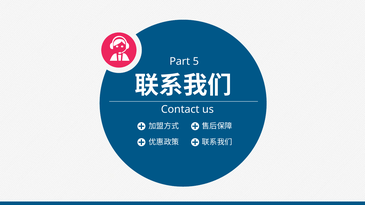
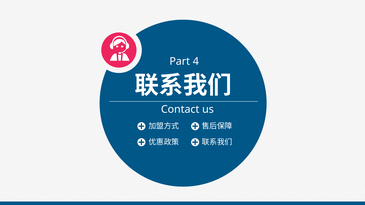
5: 5 -> 4
